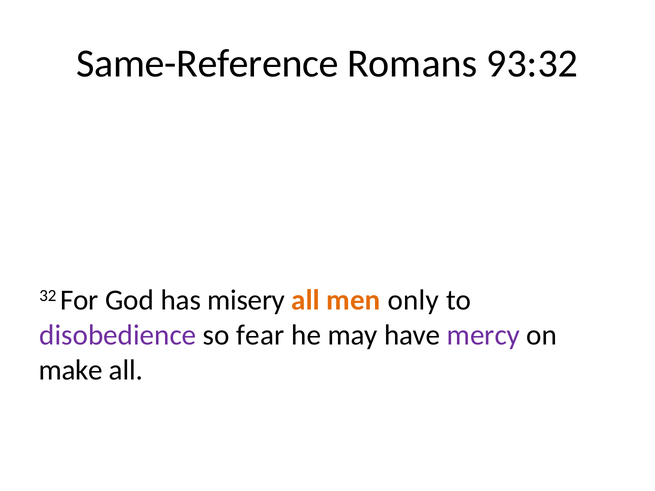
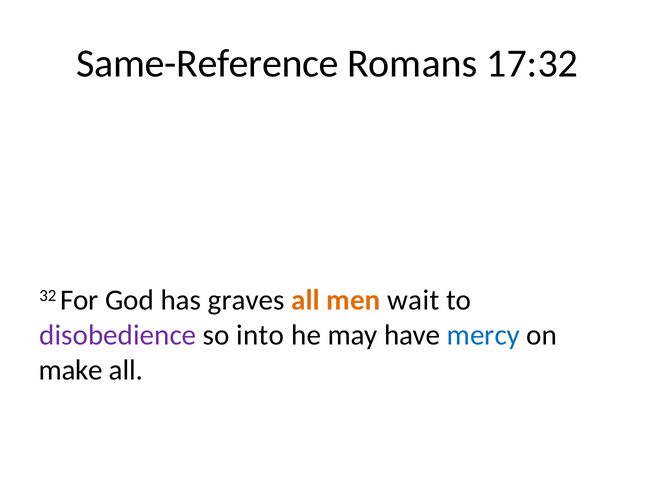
93:32: 93:32 -> 17:32
misery: misery -> graves
only: only -> wait
fear: fear -> into
mercy colour: purple -> blue
